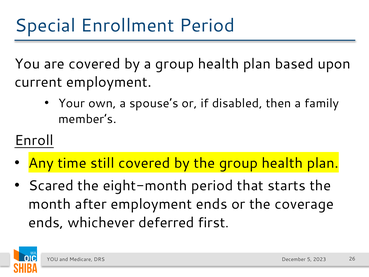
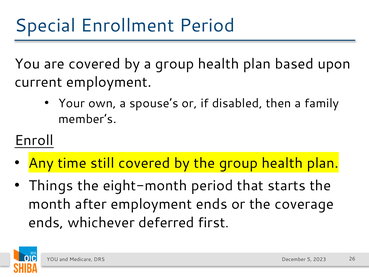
Scared: Scared -> Things
